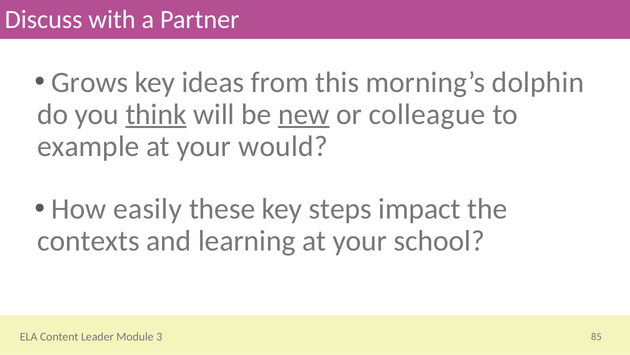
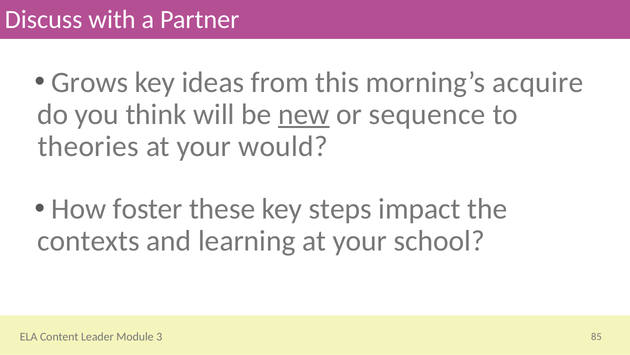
dolphin: dolphin -> acquire
think underline: present -> none
colleague: colleague -> sequence
example: example -> theories
easily: easily -> foster
